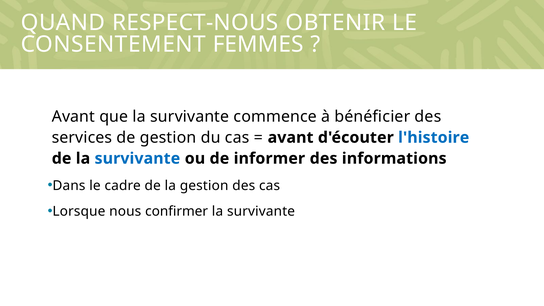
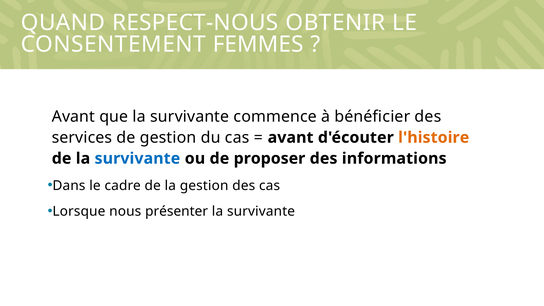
l'histoire colour: blue -> orange
informer: informer -> proposer
confirmer: confirmer -> présenter
